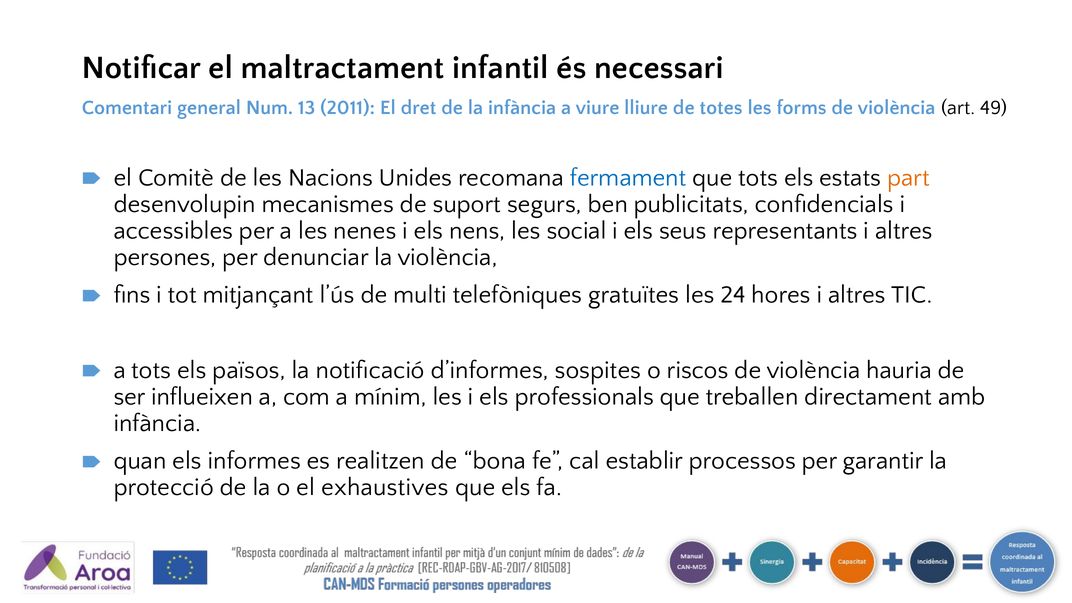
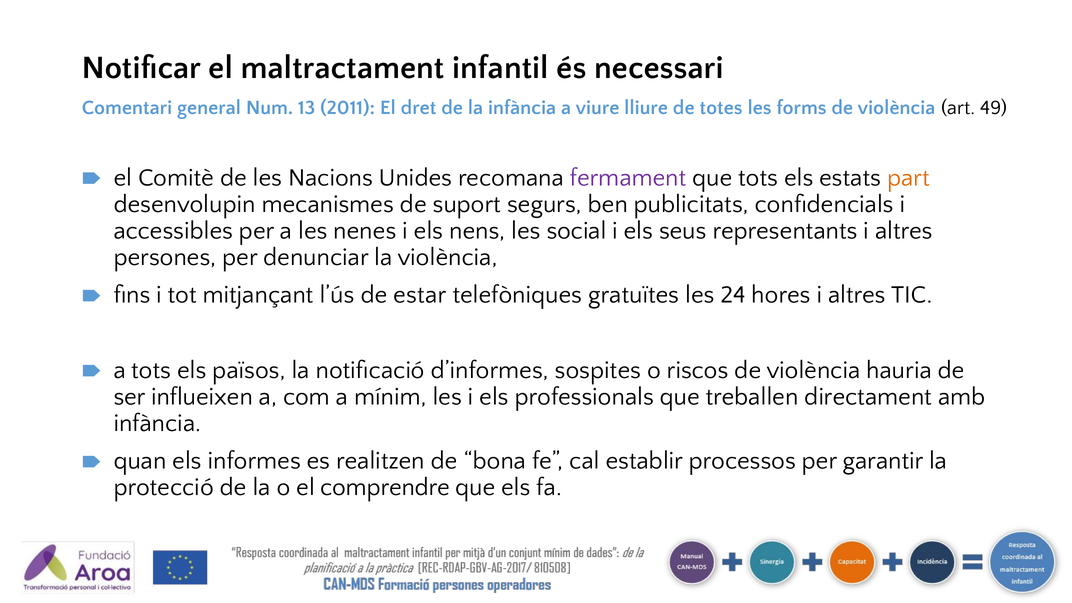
fermament colour: blue -> purple
multi: multi -> estar
exhaustives: exhaustives -> comprendre
